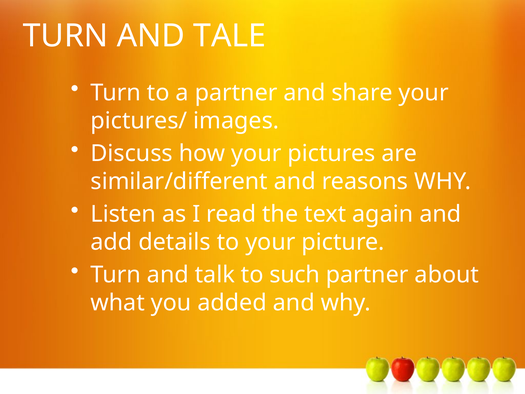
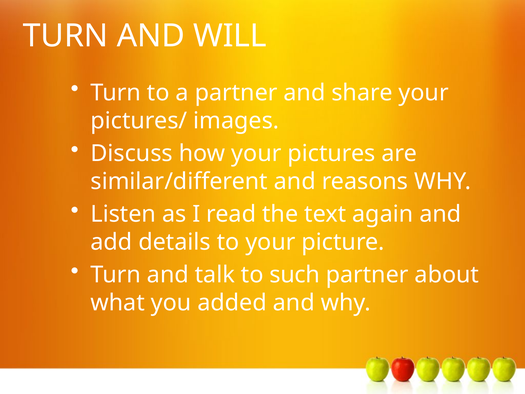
TALE: TALE -> WILL
